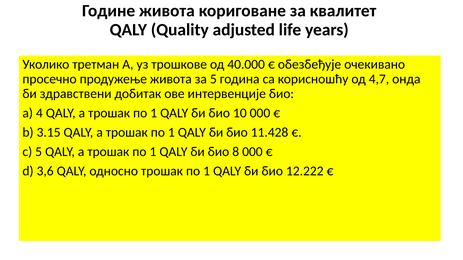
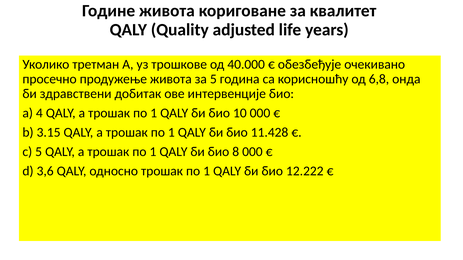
4,7: 4,7 -> 6,8
